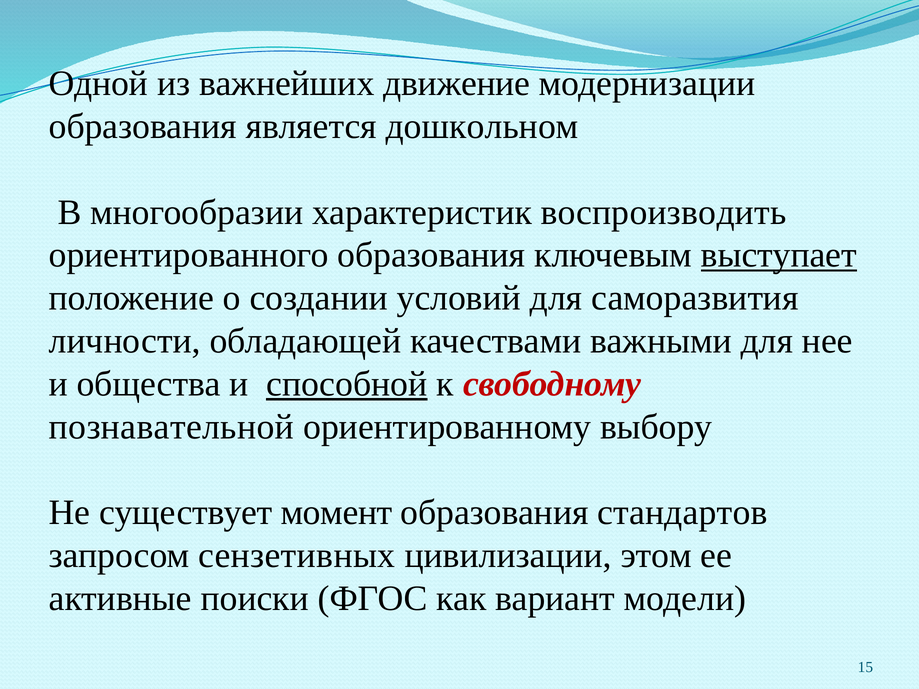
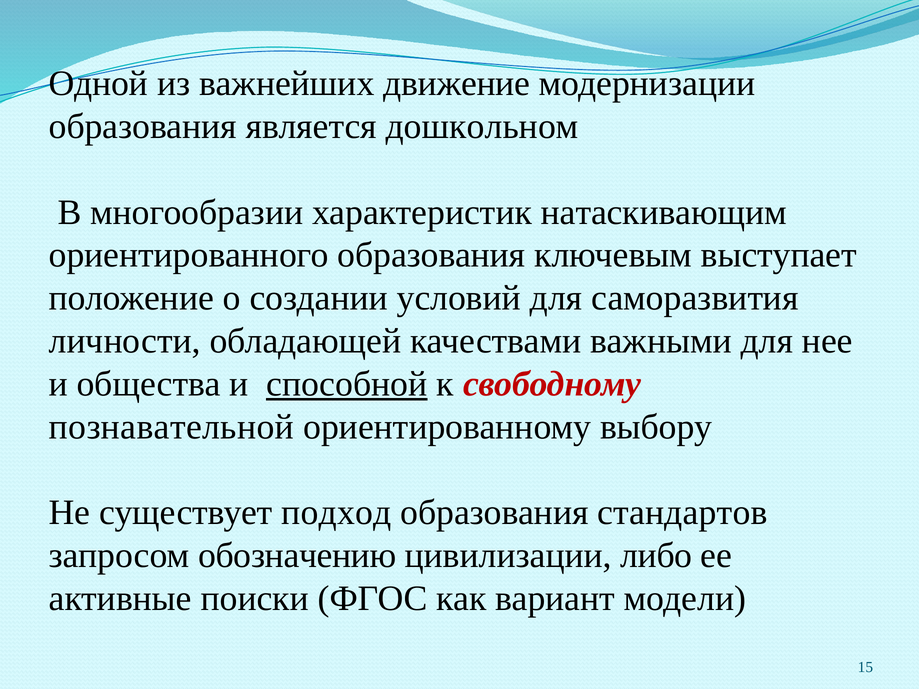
воспроизводить: воспроизводить -> натаскивающим
выступает underline: present -> none
момент: момент -> подход
сензетивных: сензетивных -> обозначению
этом: этом -> либо
